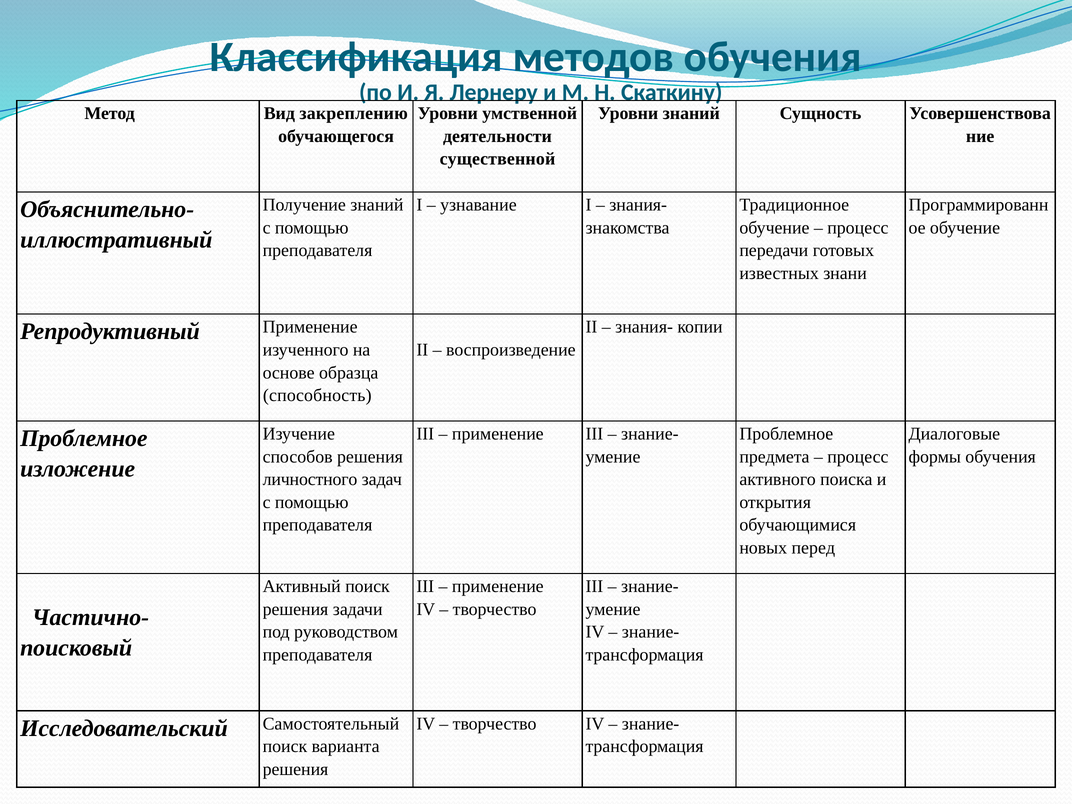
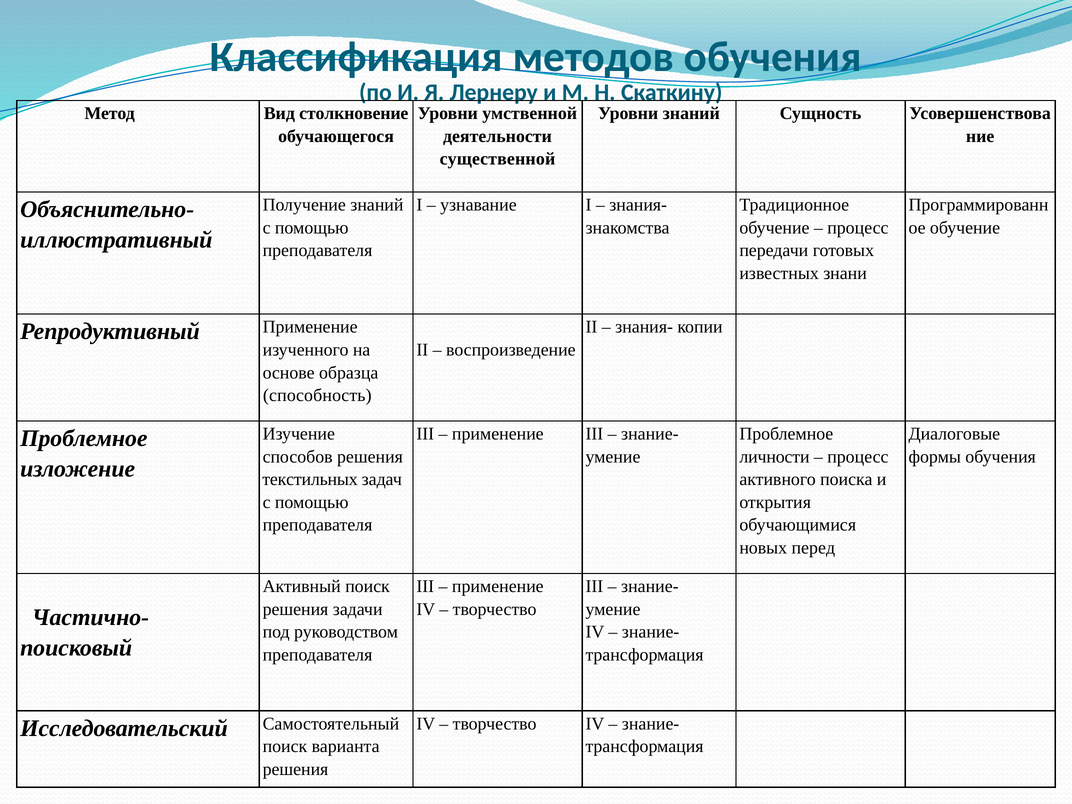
закреплению: закреплению -> столкновение
предмета: предмета -> личности
личностного: личностного -> текстильных
